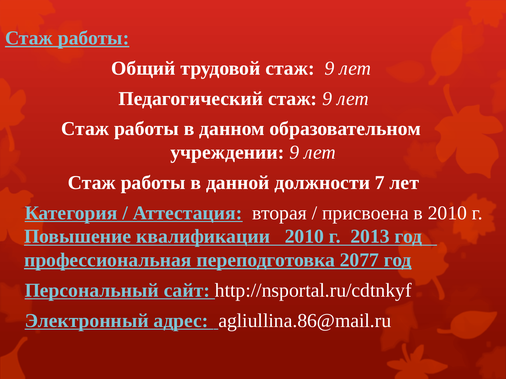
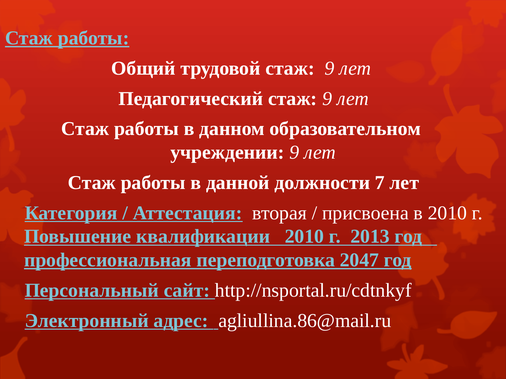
2077: 2077 -> 2047
